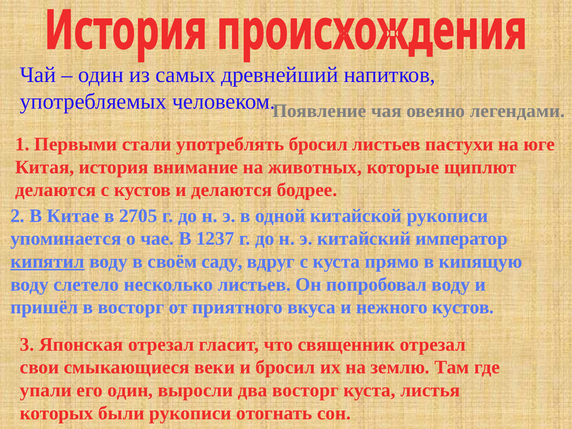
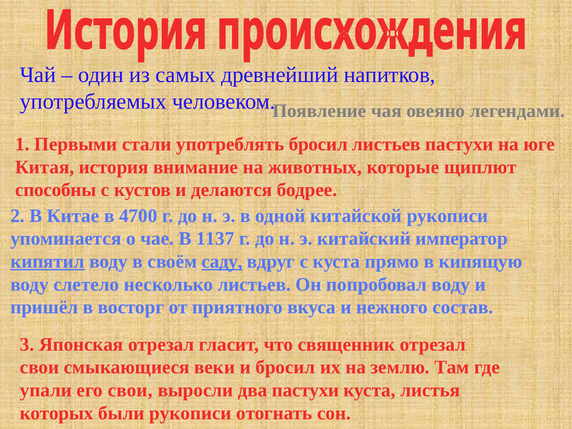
делаются at (56, 190): делаются -> способны
2705: 2705 -> 4700
1237: 1237 -> 1137
саду underline: none -> present
нежного кустов: кустов -> состав
его один: один -> свои
два восторг: восторг -> пастухи
